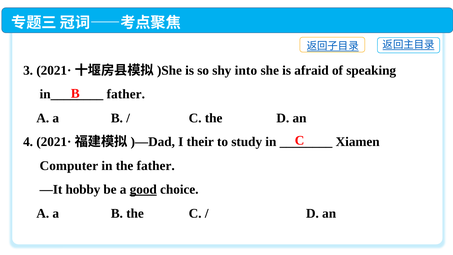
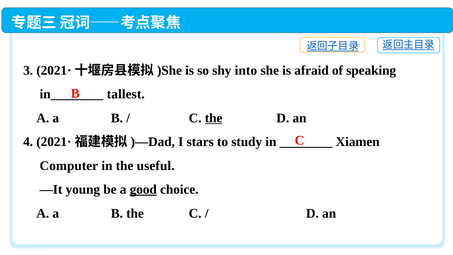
father at (126, 94): father -> tallest
the at (214, 118) underline: none -> present
their: their -> stars
the father: father -> useful
hobby: hobby -> young
